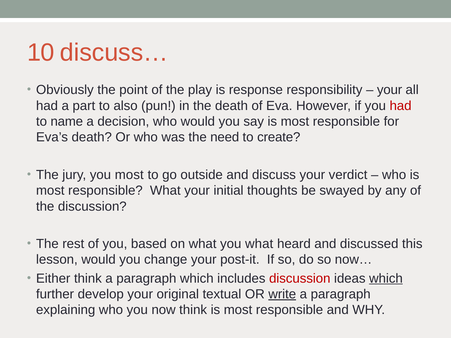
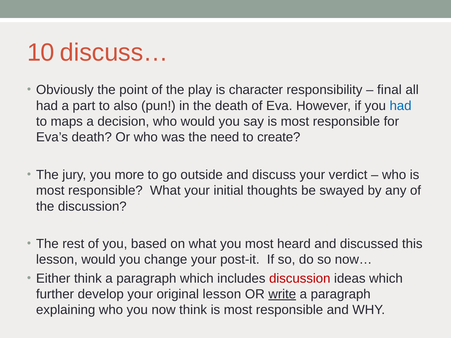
response: response -> character
your at (390, 90): your -> final
had at (401, 106) colour: red -> blue
name: name -> maps
you most: most -> more
you what: what -> most
which at (386, 279) underline: present -> none
original textual: textual -> lesson
